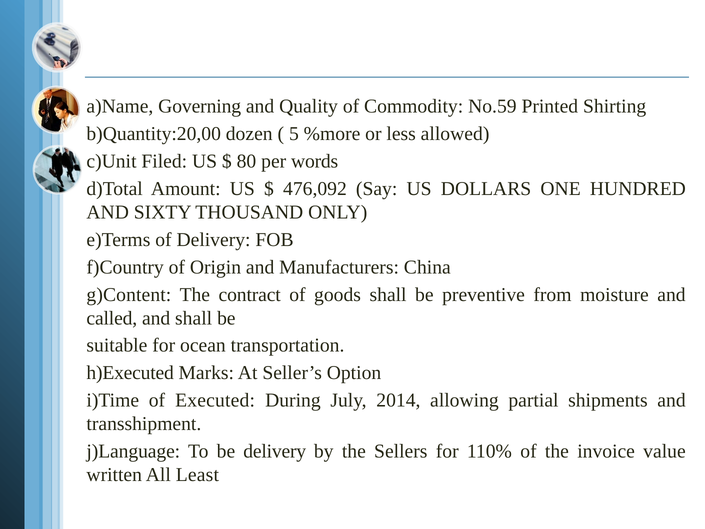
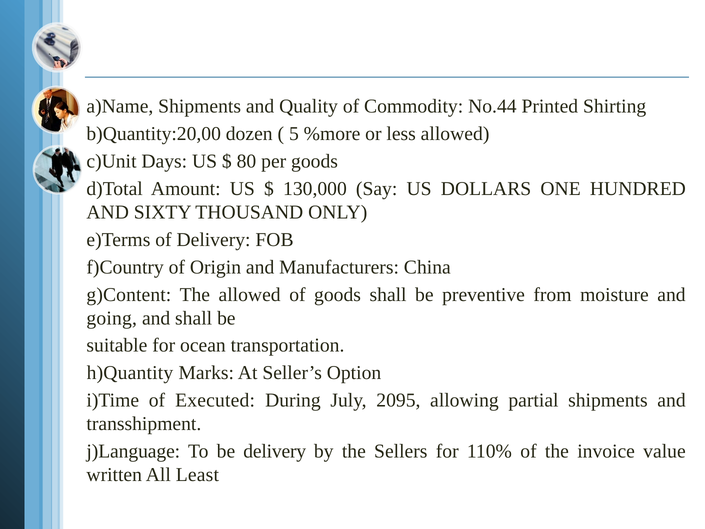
a)Name Governing: Governing -> Shipments
No.59: No.59 -> No.44
Filed: Filed -> Days
per words: words -> goods
476,092: 476,092 -> 130,000
The contract: contract -> allowed
called: called -> going
h)Executed: h)Executed -> h)Quantity
2014: 2014 -> 2095
